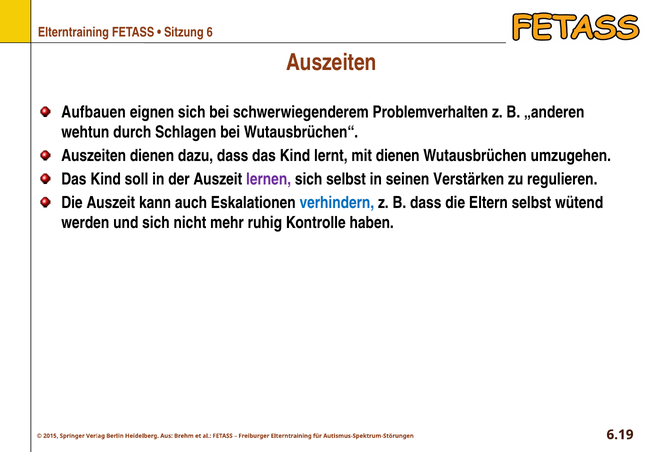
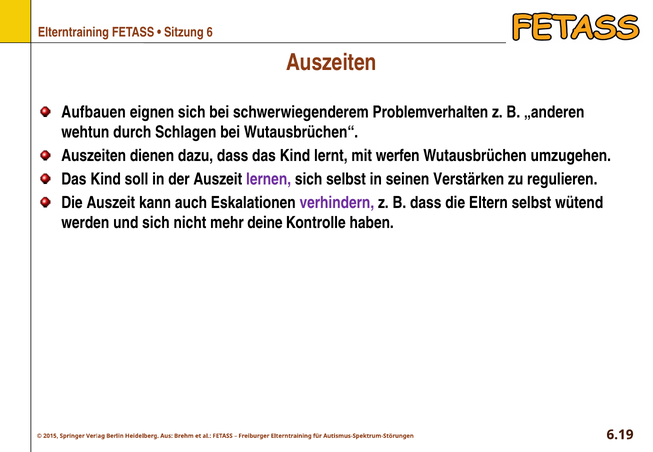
mit dienen: dienen -> werfen
verhindern colour: blue -> purple
ruhig: ruhig -> deine
